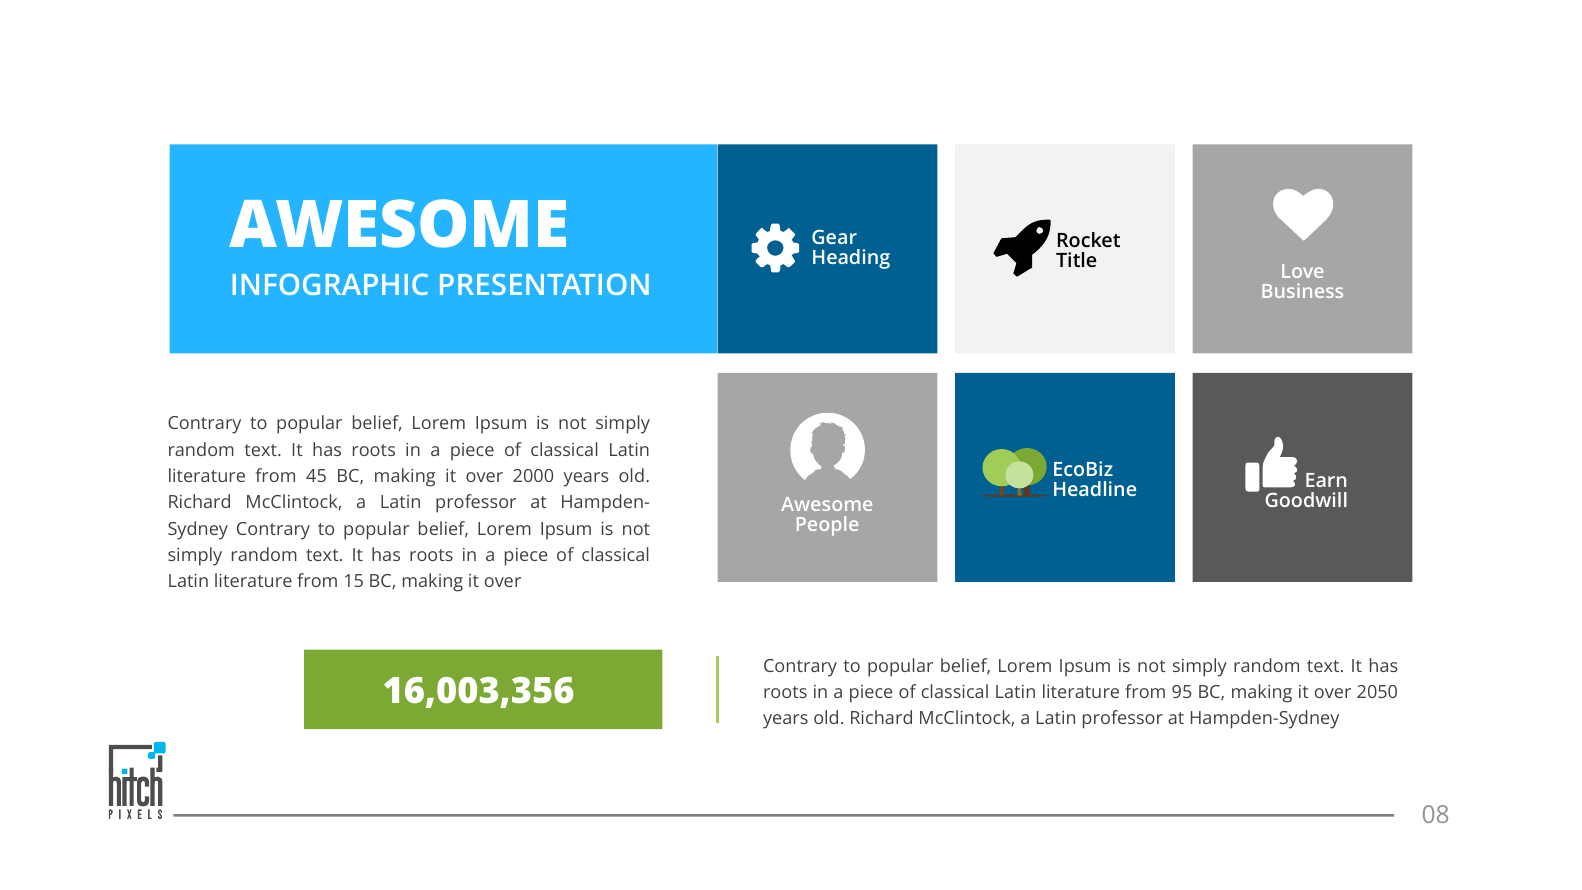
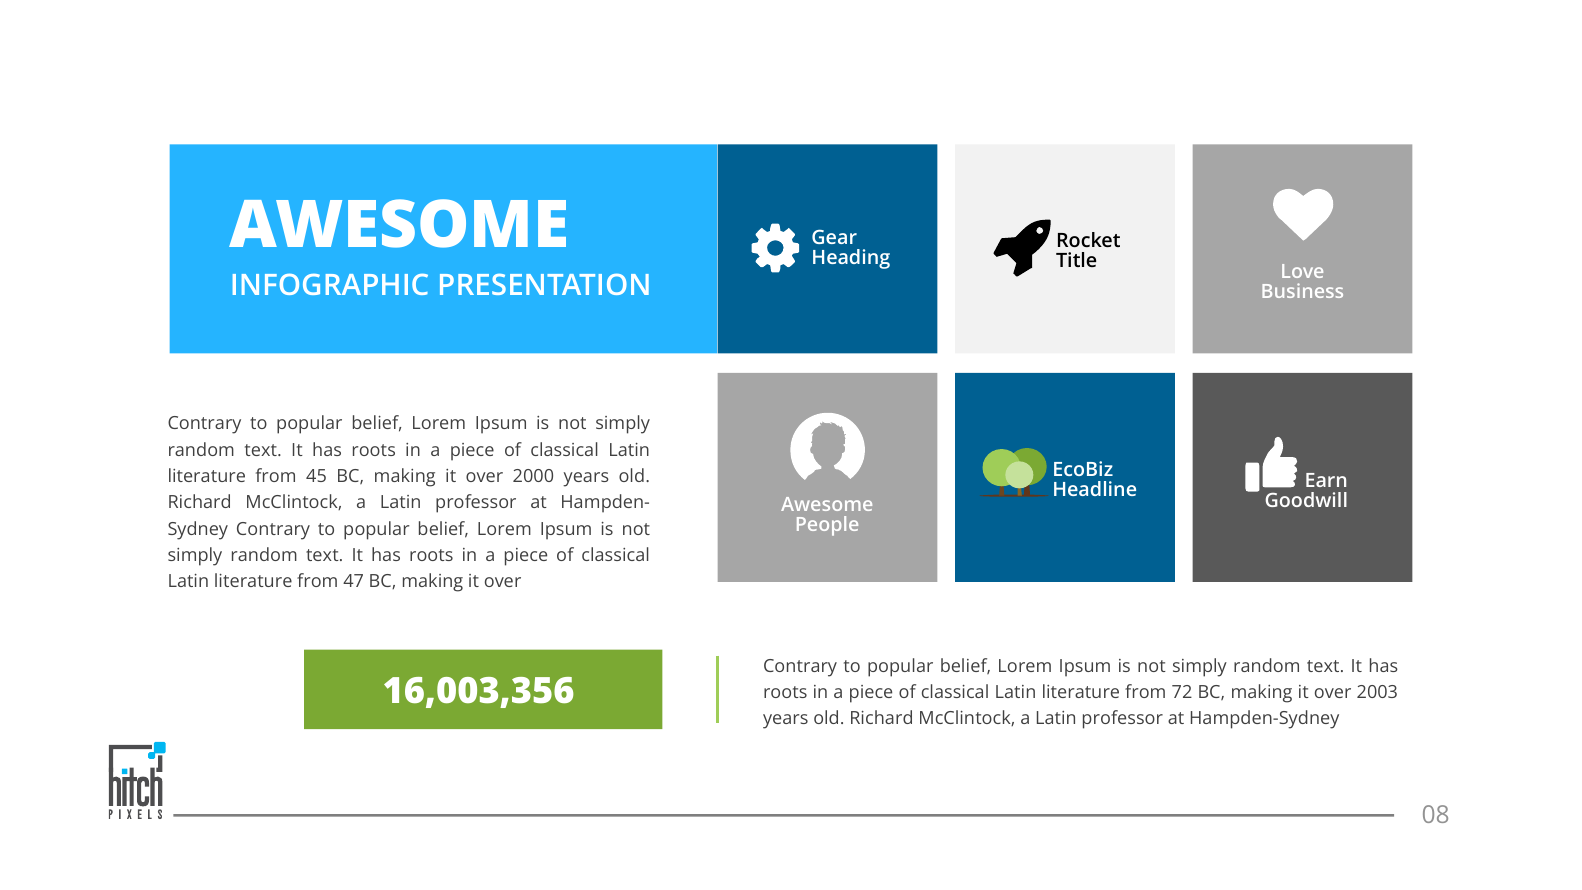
15: 15 -> 47
95: 95 -> 72
2050: 2050 -> 2003
